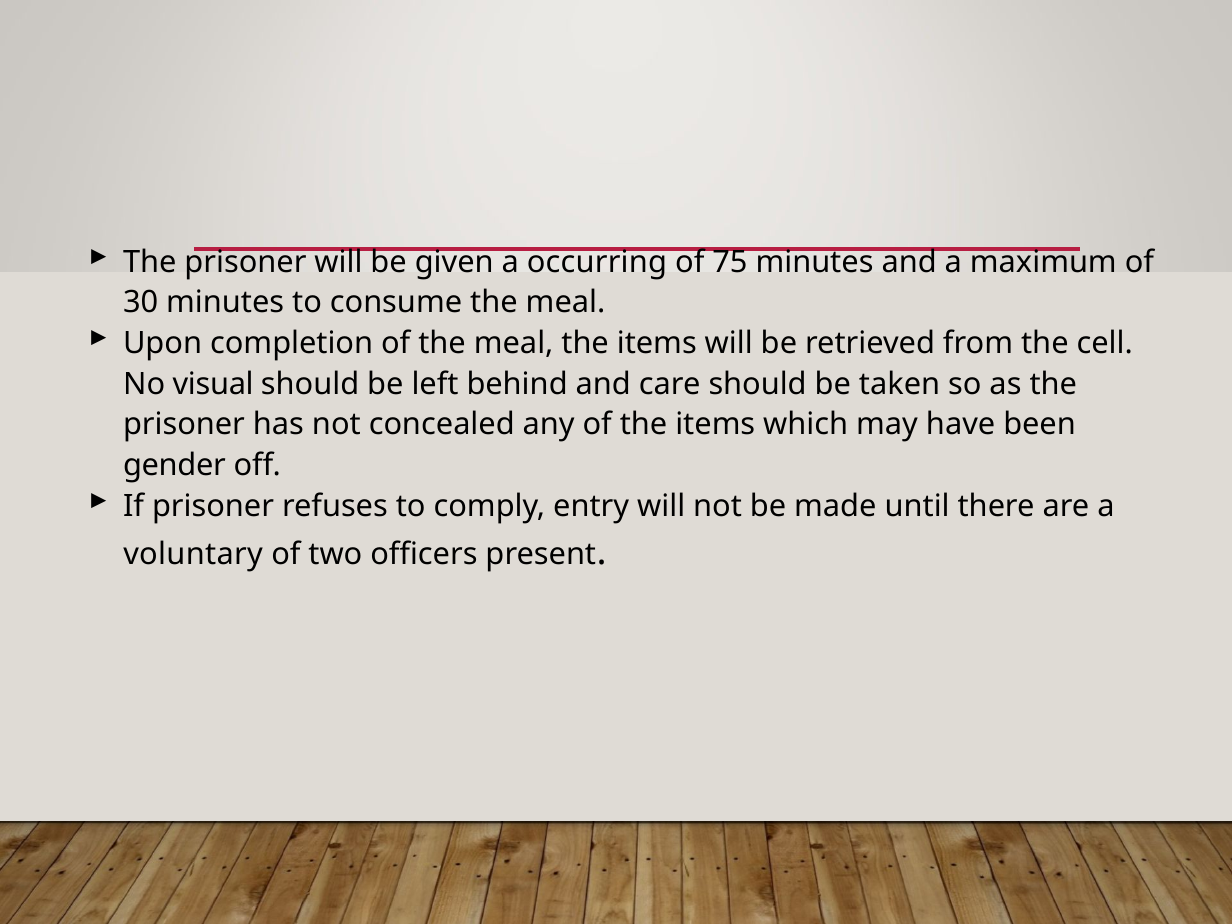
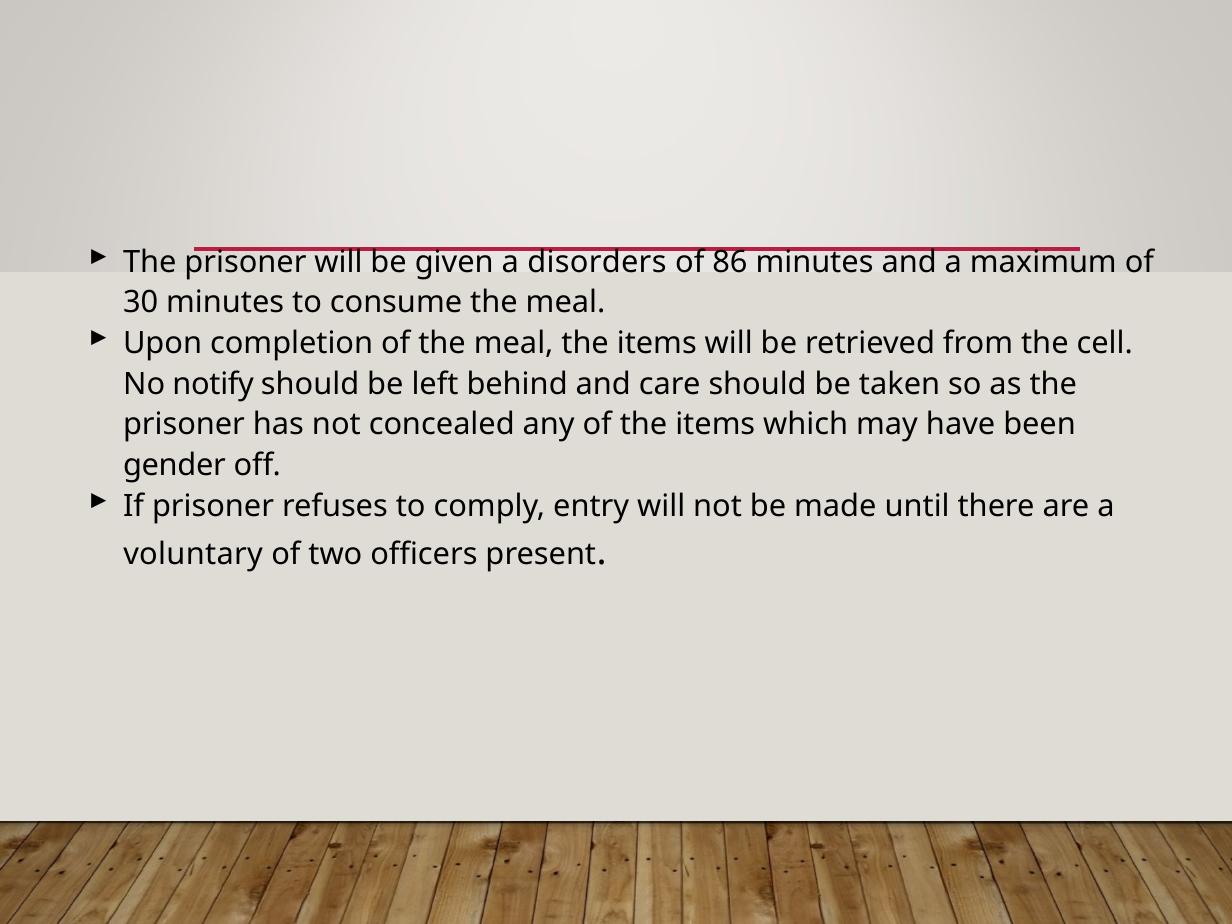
occurring: occurring -> disorders
75: 75 -> 86
visual: visual -> notify
